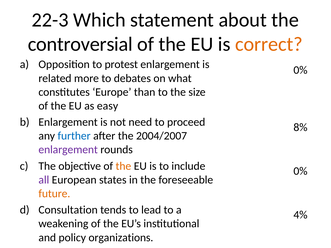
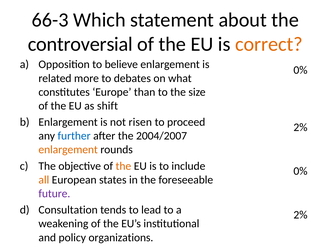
22-3: 22-3 -> 66-3
protest: protest -> believe
easy: easy -> shift
need: need -> risen
8% at (300, 128): 8% -> 2%
enlargement at (68, 150) colour: purple -> orange
all colour: purple -> orange
future colour: orange -> purple
4% at (300, 215): 4% -> 2%
